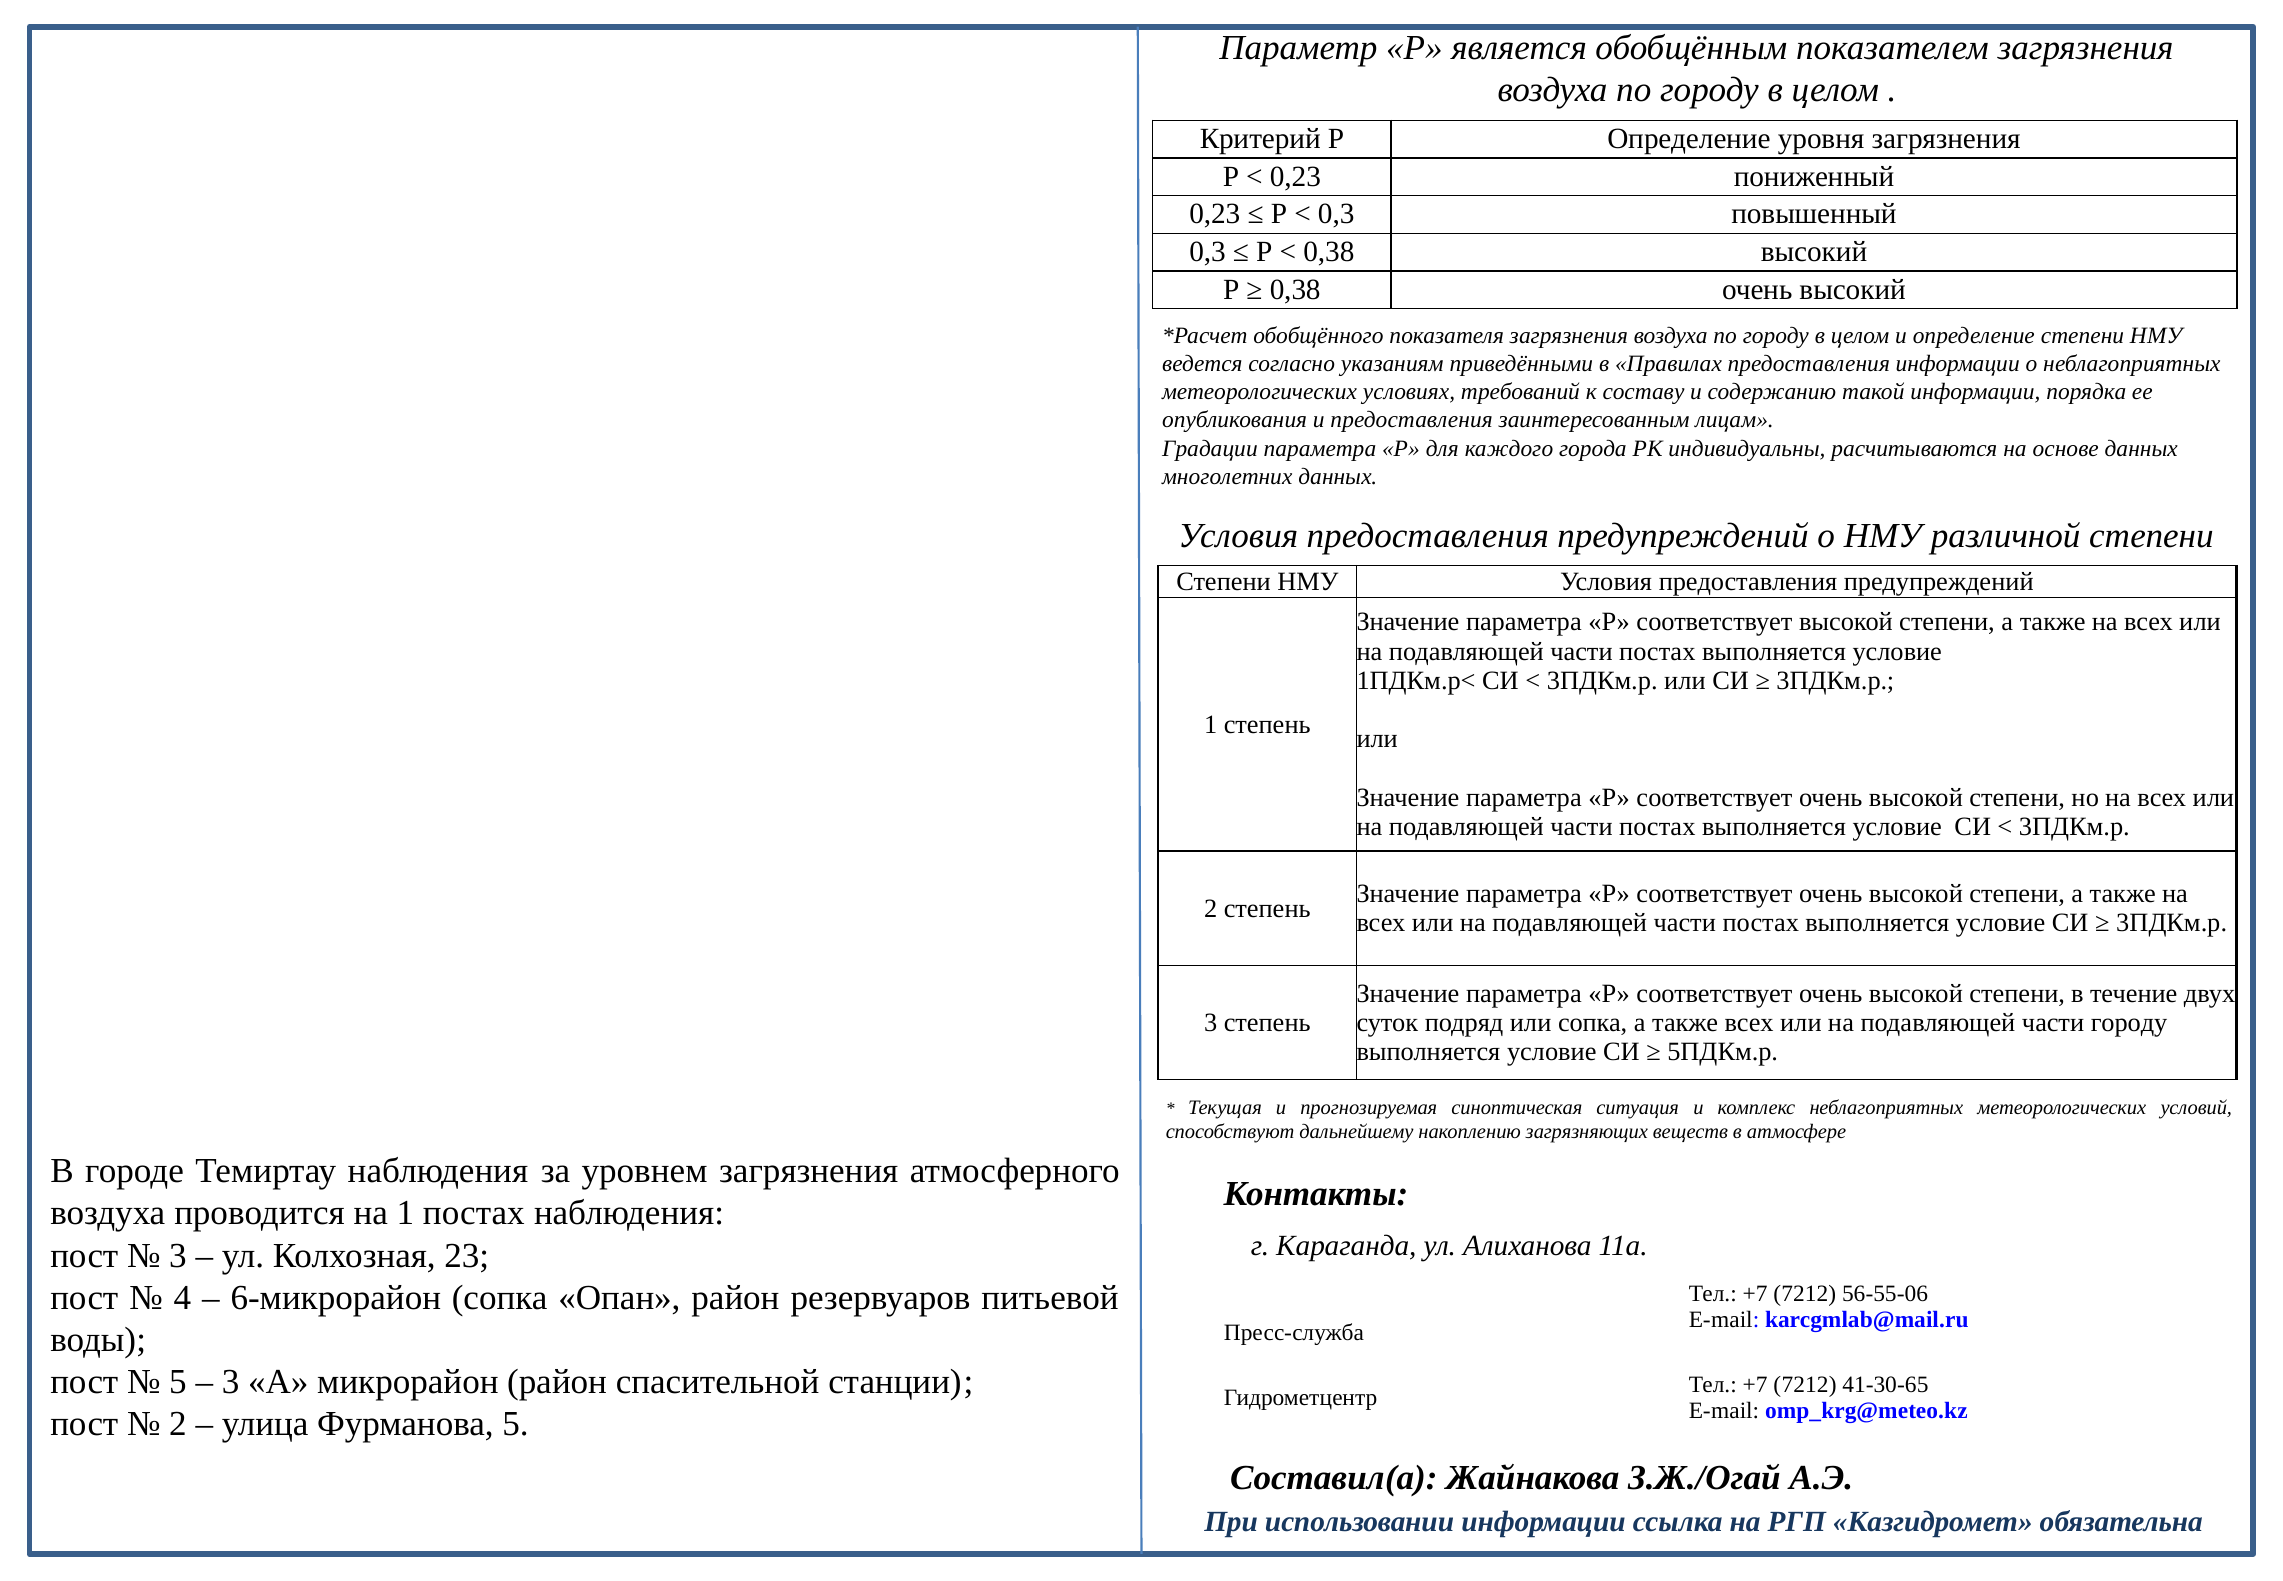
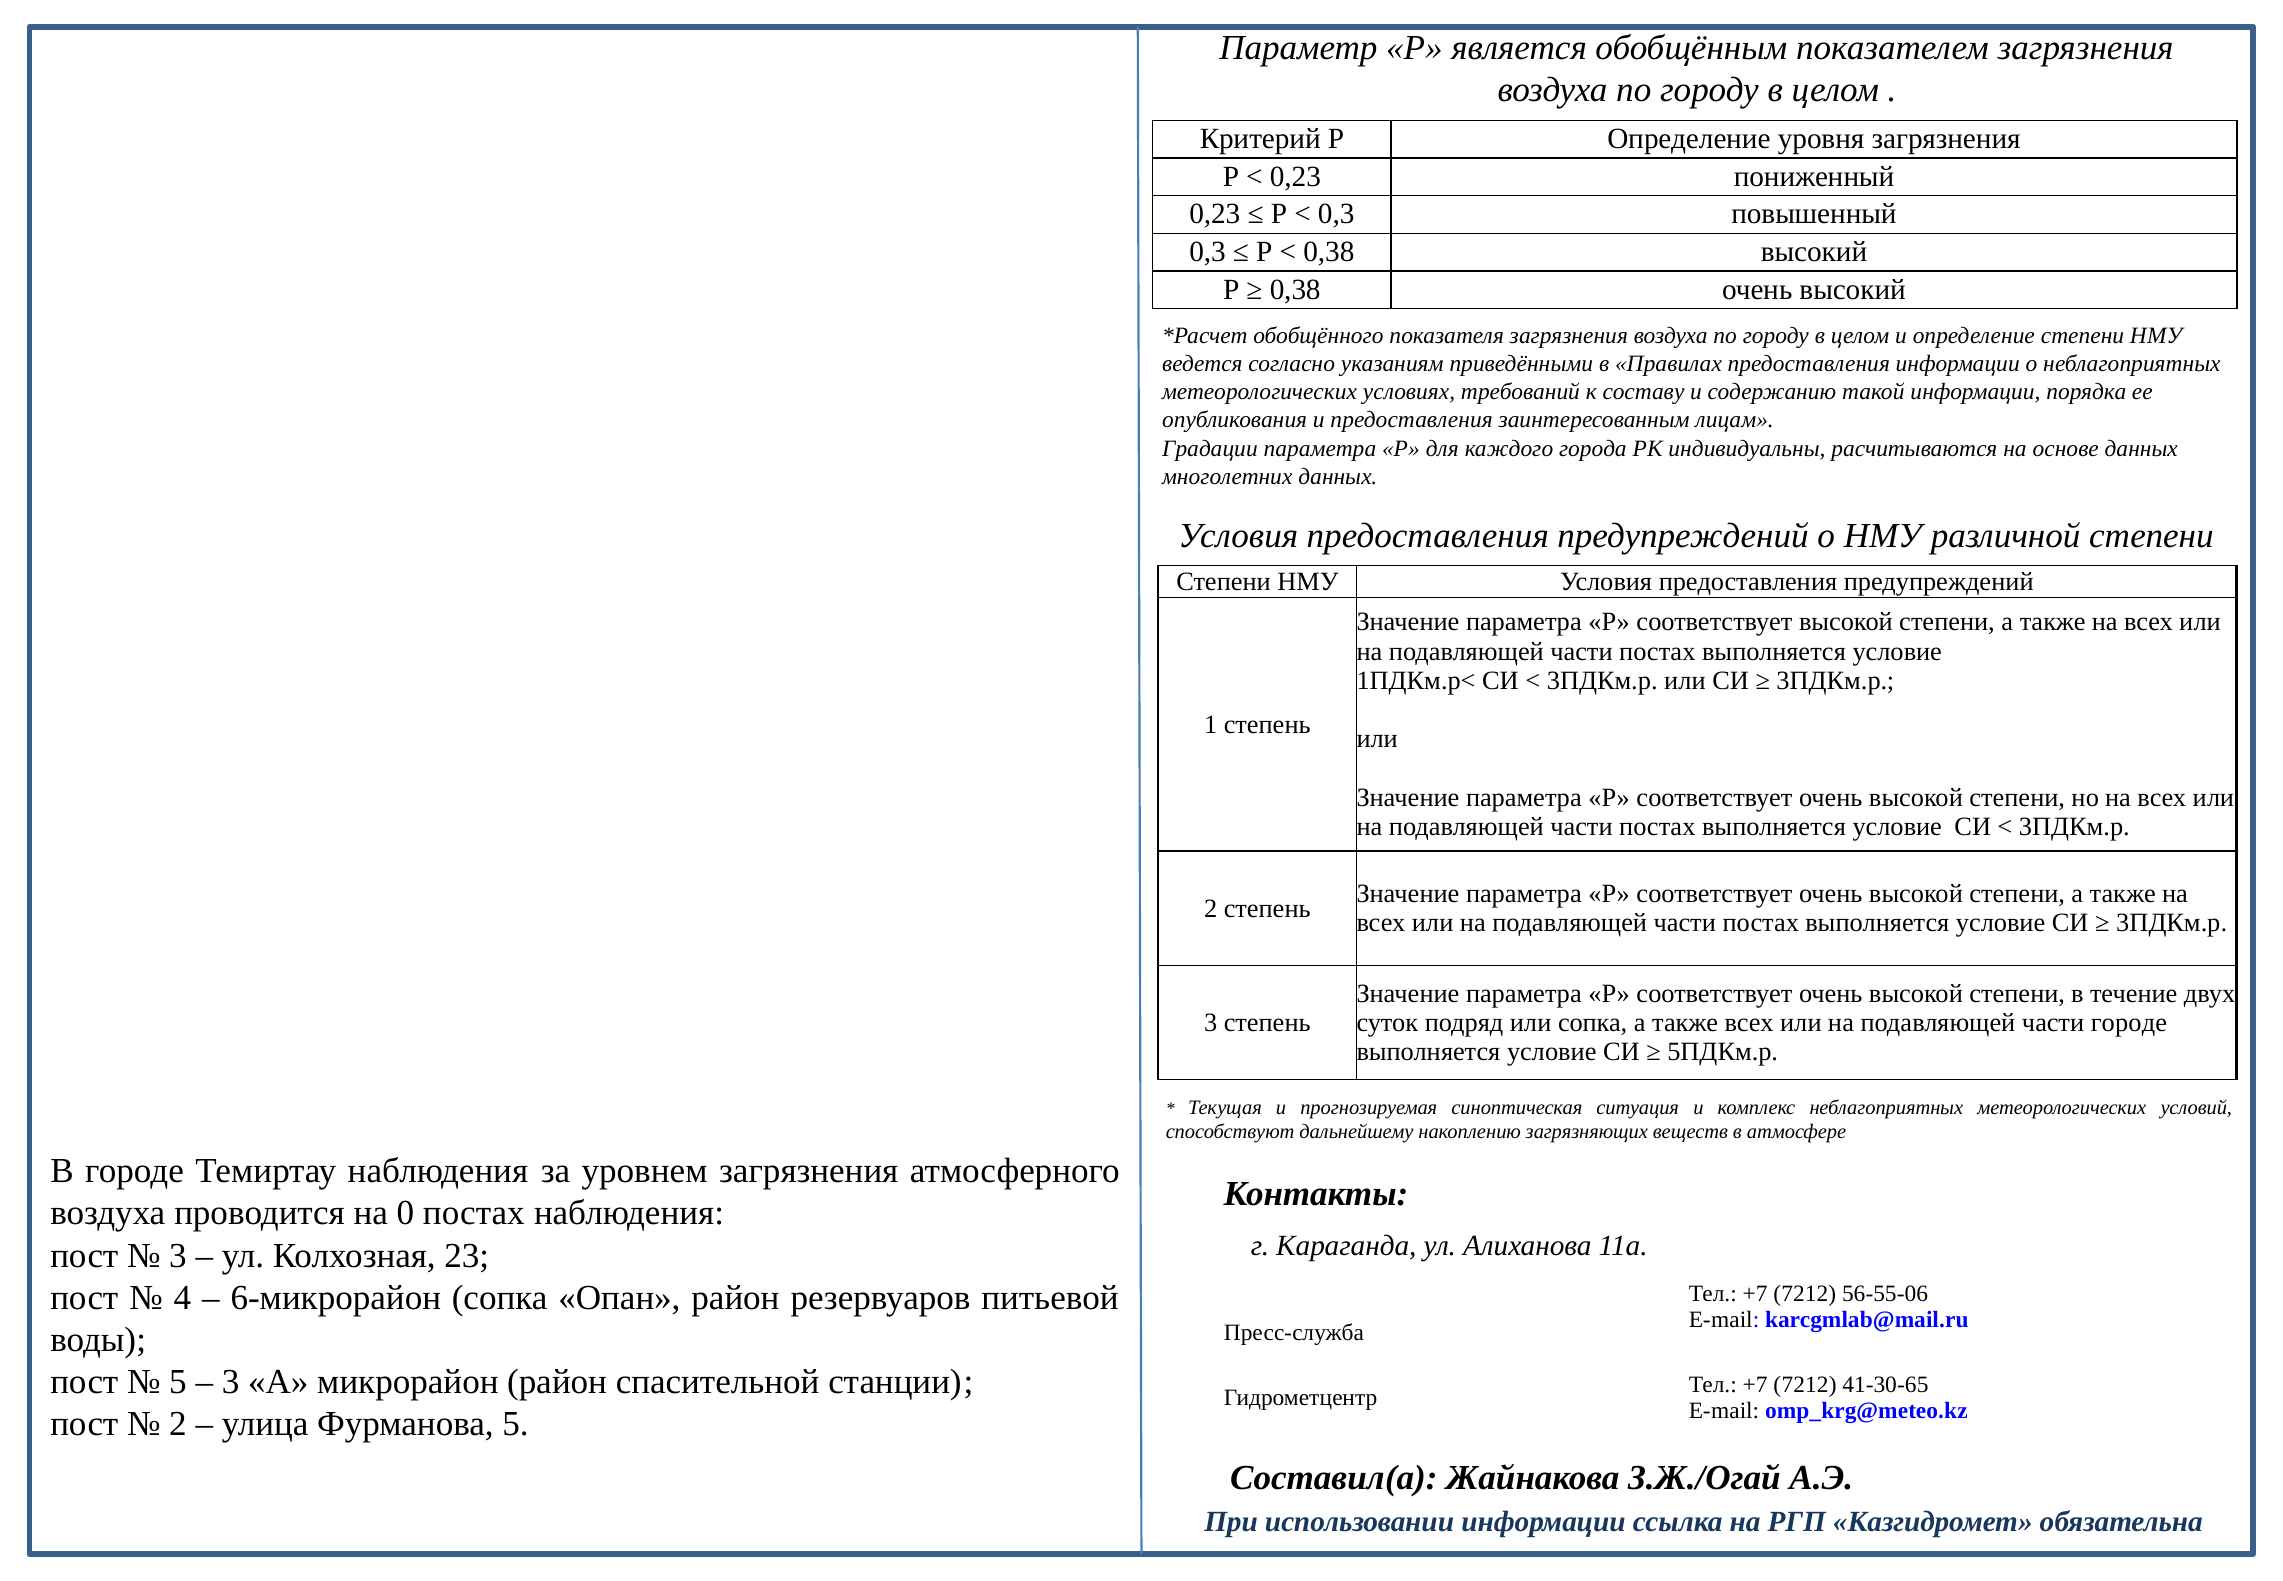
части городу: городу -> городе
на 1: 1 -> 0
